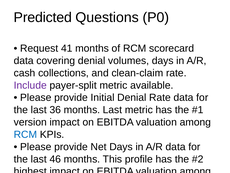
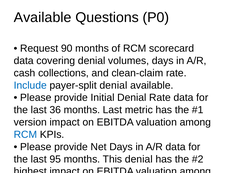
Predicted at (43, 17): Predicted -> Available
41: 41 -> 90
Include colour: purple -> blue
payer-split metric: metric -> denial
46: 46 -> 95
This profile: profile -> denial
